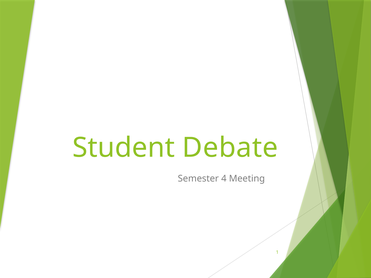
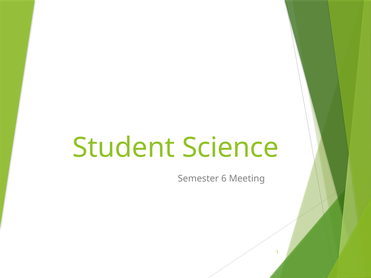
Debate: Debate -> Science
4: 4 -> 6
